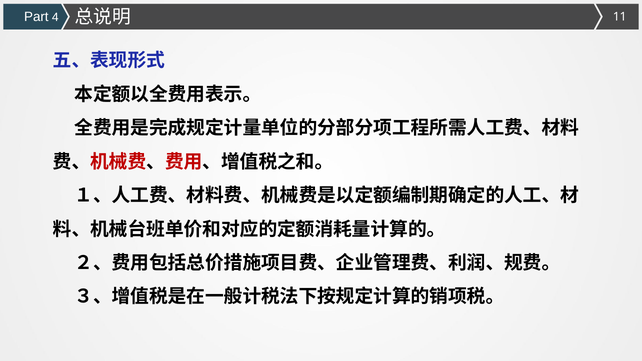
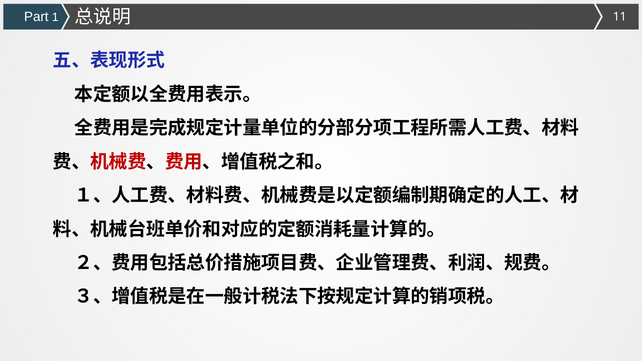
4: 4 -> 1
